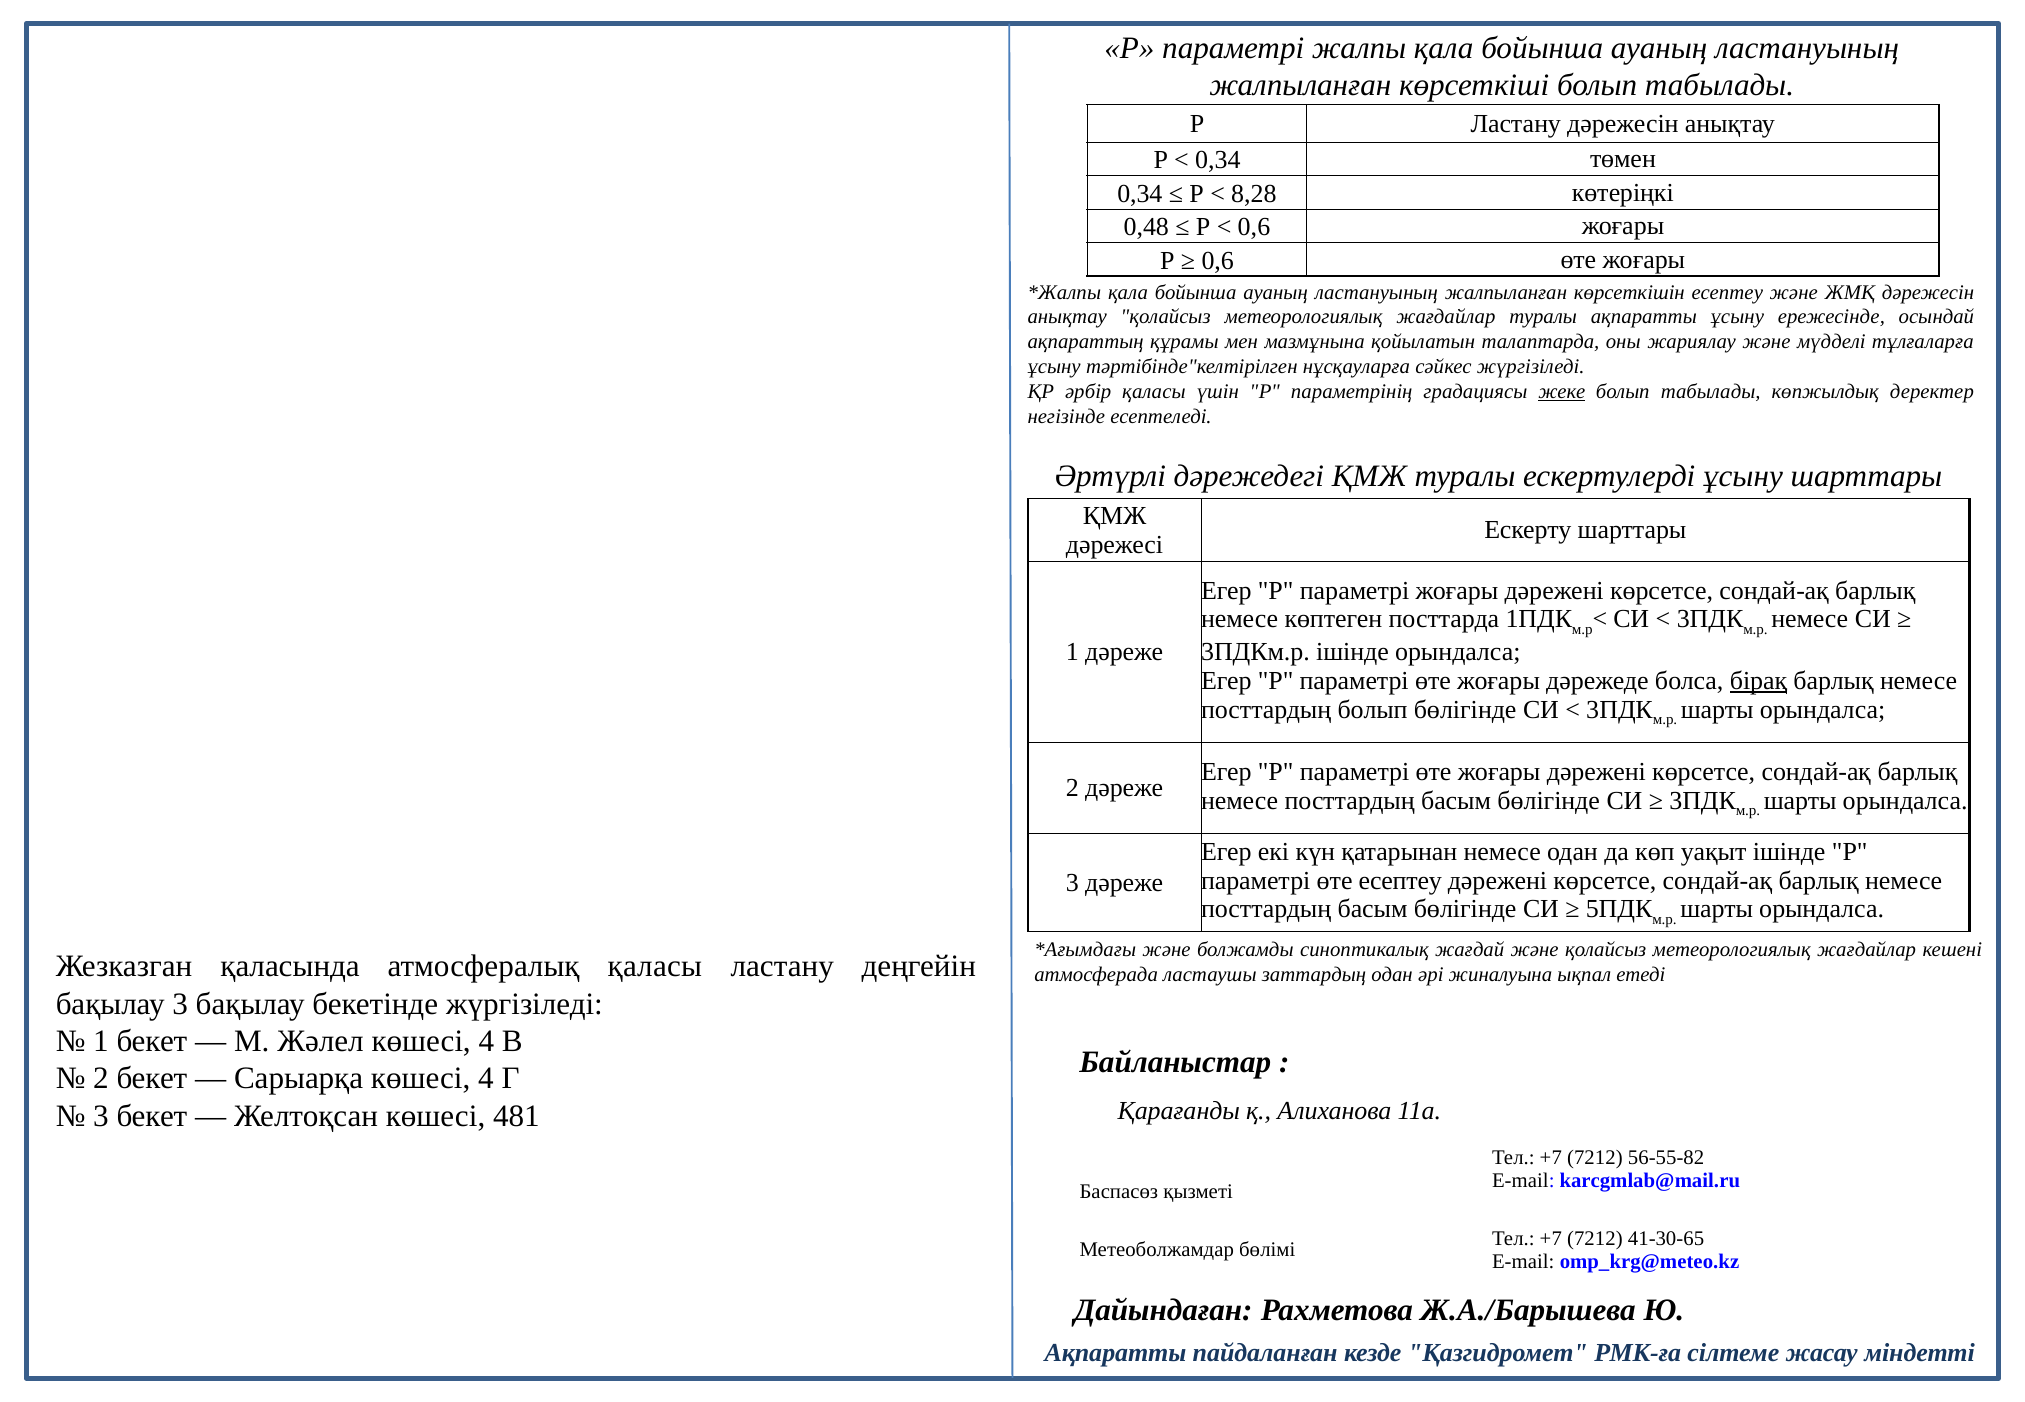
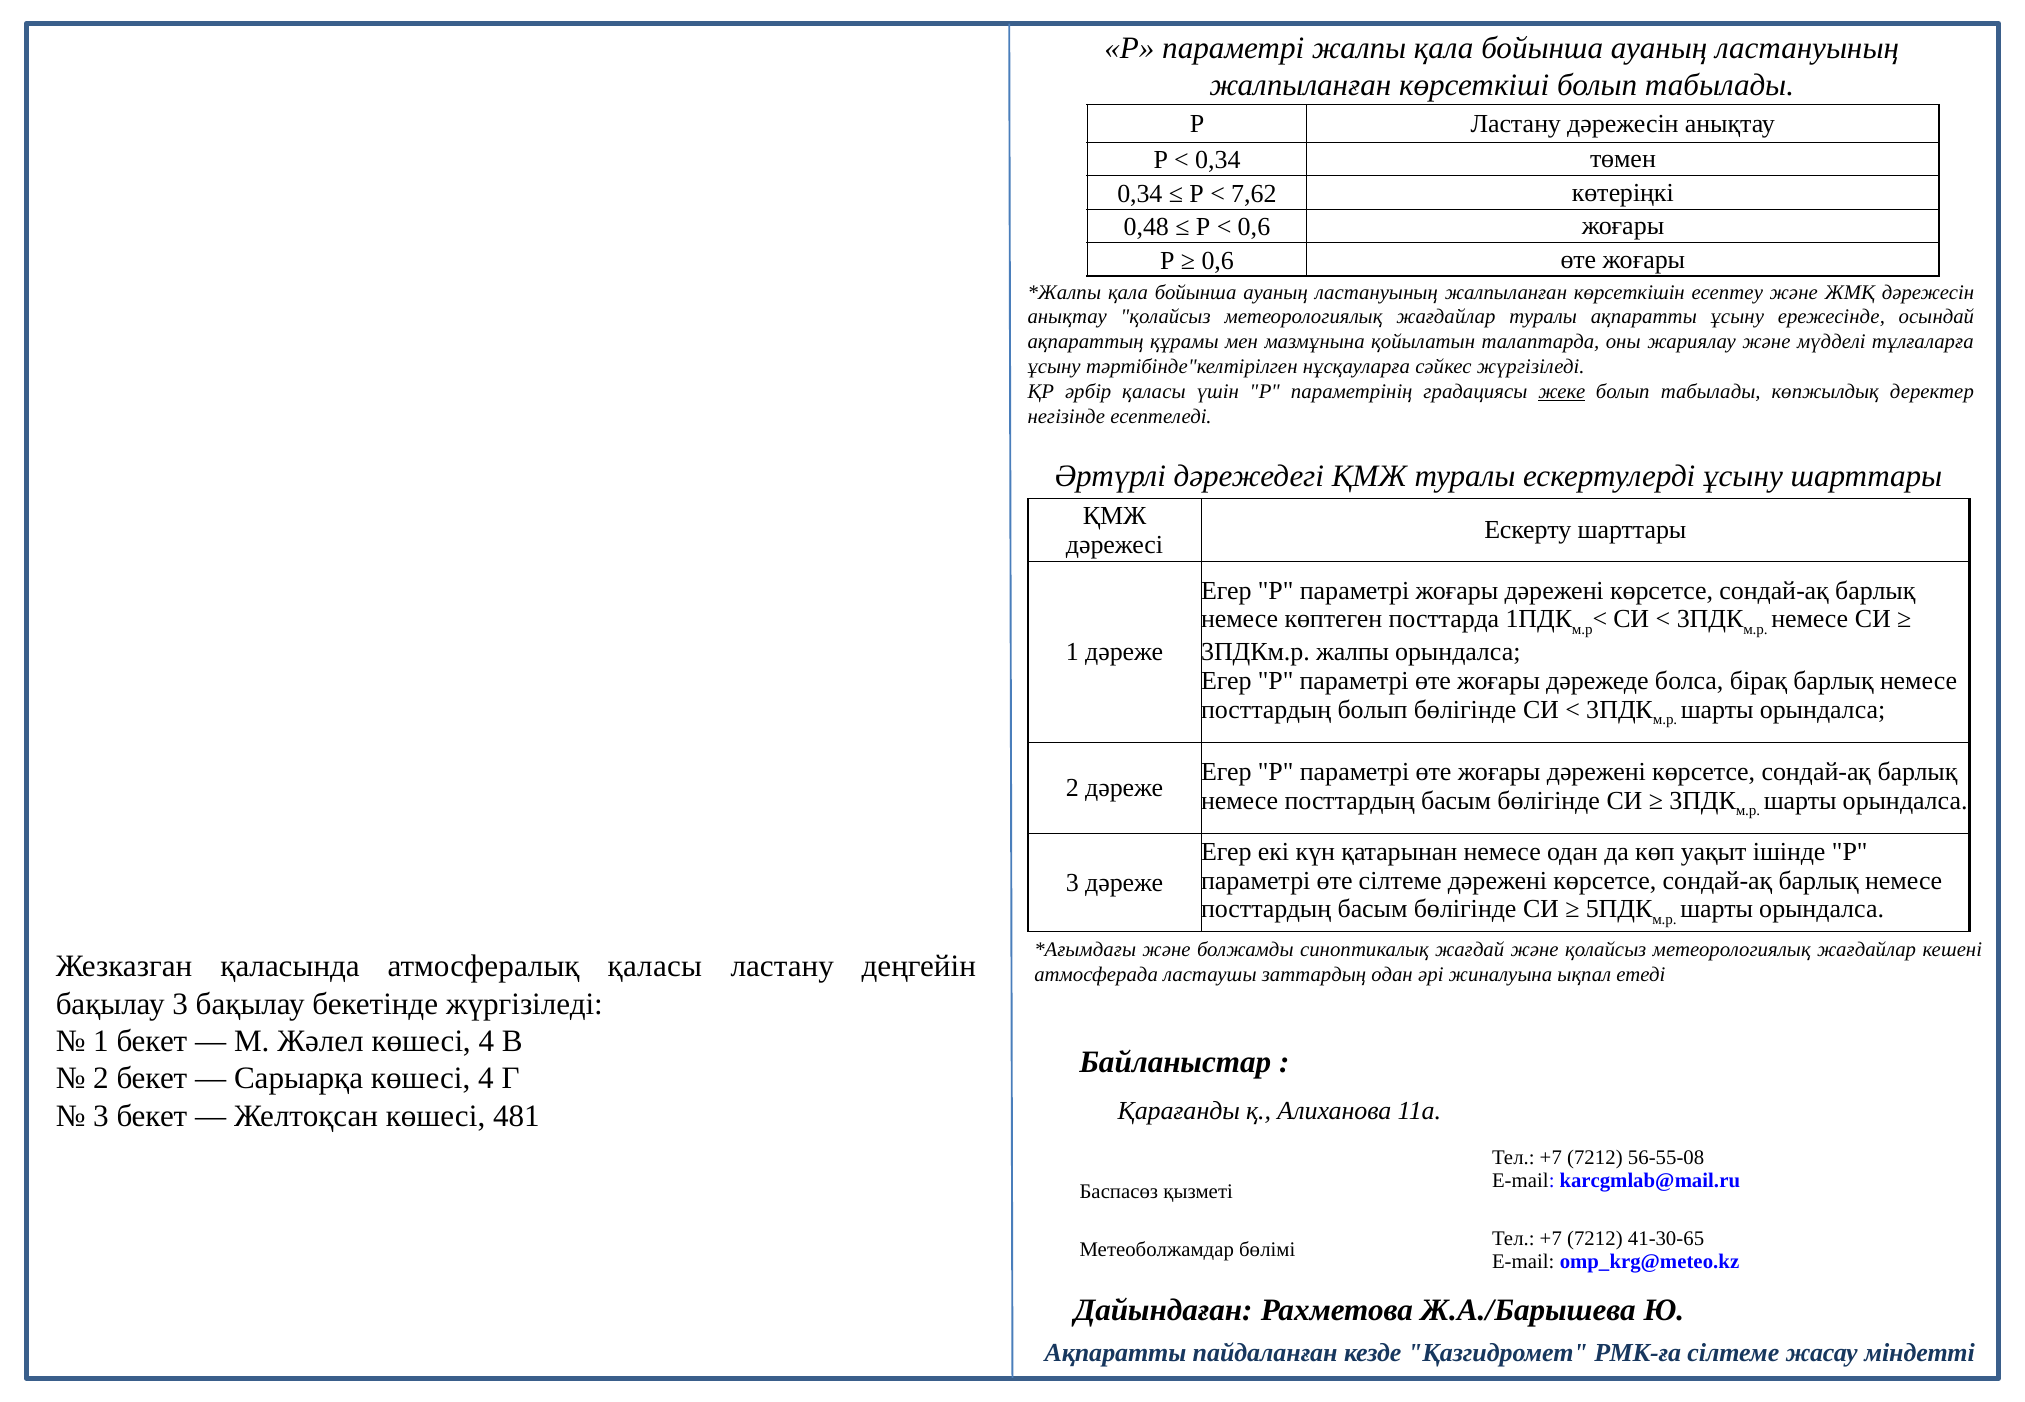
8,28: 8,28 -> 7,62
3ПДКм.р ішінде: ішінде -> жалпы
бірақ underline: present -> none
өте есептеу: есептеу -> сілтеме
56-55-82: 56-55-82 -> 56-55-08
